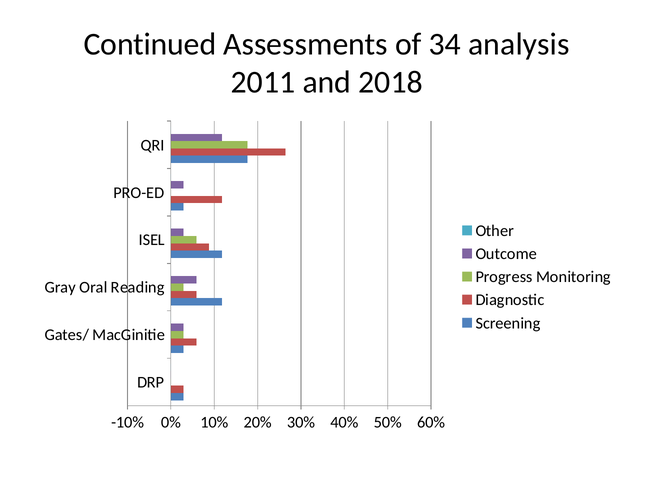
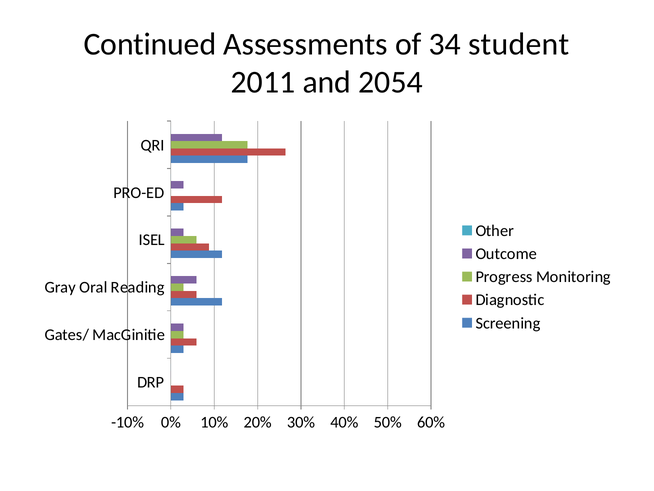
analysis: analysis -> student
2018: 2018 -> 2054
